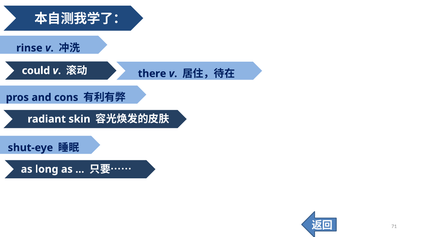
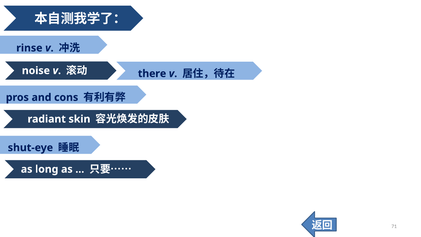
could: could -> noise
